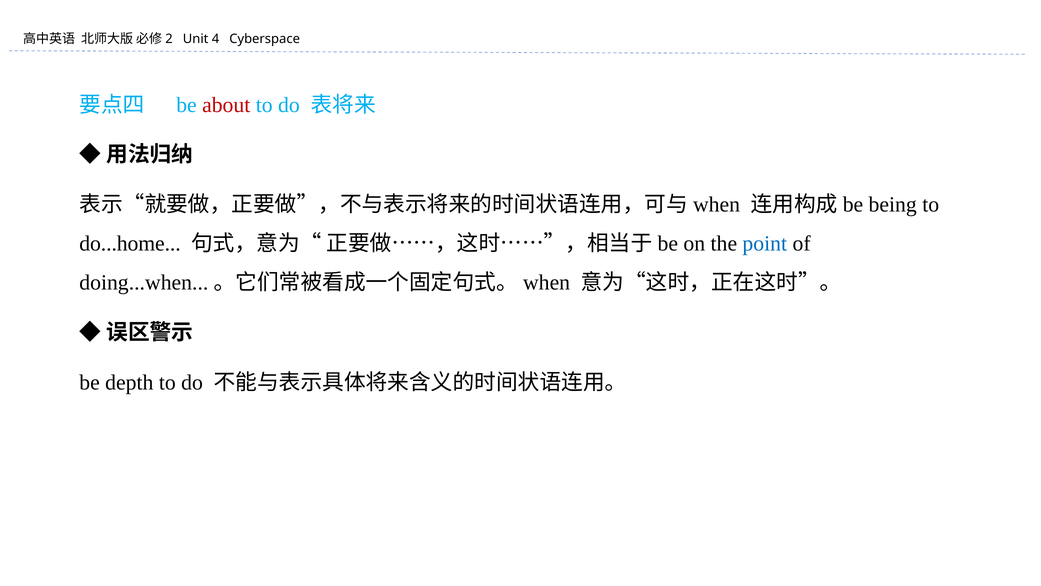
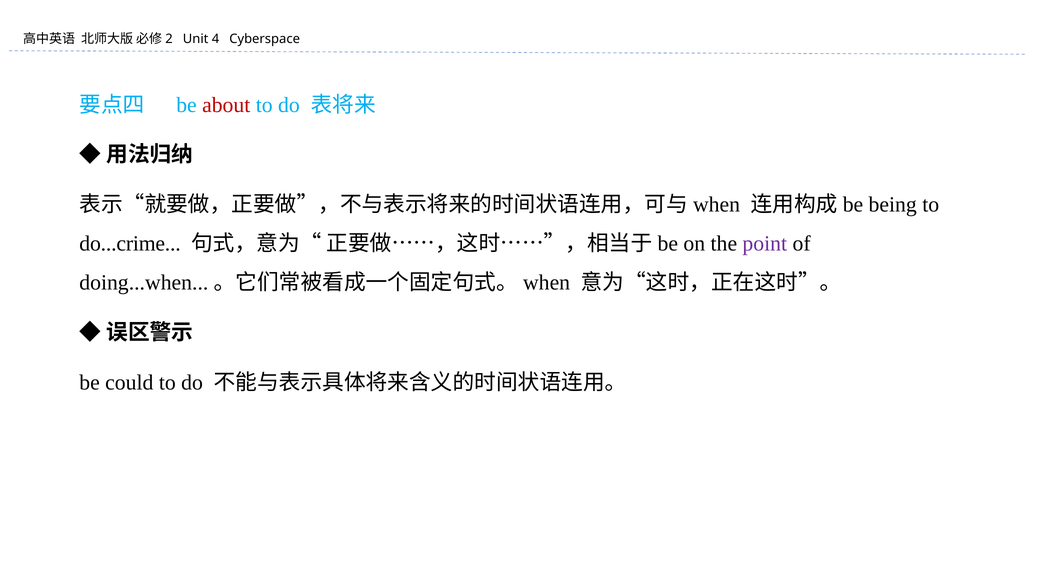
do...home: do...home -> do...crime
point colour: blue -> purple
depth: depth -> could
